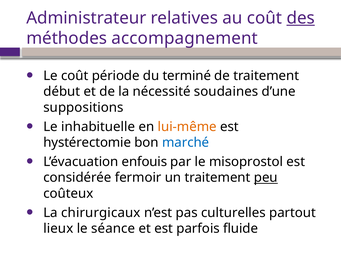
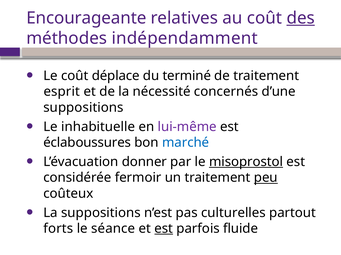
Administrateur: Administrateur -> Encourageante
accompagnement: accompagnement -> indépendamment
période: période -> déplace
début: début -> esprit
soudaines: soudaines -> concernés
lui-même colour: orange -> purple
hystérectomie: hystérectomie -> éclaboussures
enfouis: enfouis -> donner
misoprostol underline: none -> present
La chirurgicaux: chirurgicaux -> suppositions
lieux: lieux -> forts
est at (164, 229) underline: none -> present
